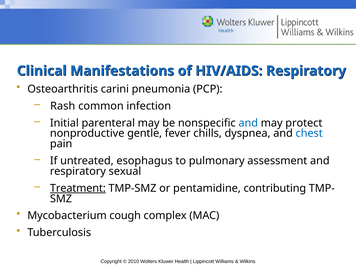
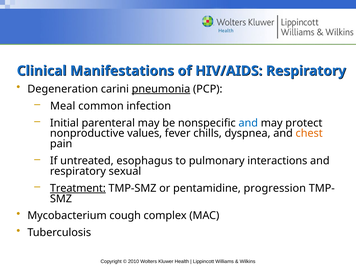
Osteoarthritis: Osteoarthritis -> Degeneration
pneumonia underline: none -> present
Rash: Rash -> Meal
gentle: gentle -> values
chest colour: blue -> orange
assessment: assessment -> interactions
contributing: contributing -> progression
